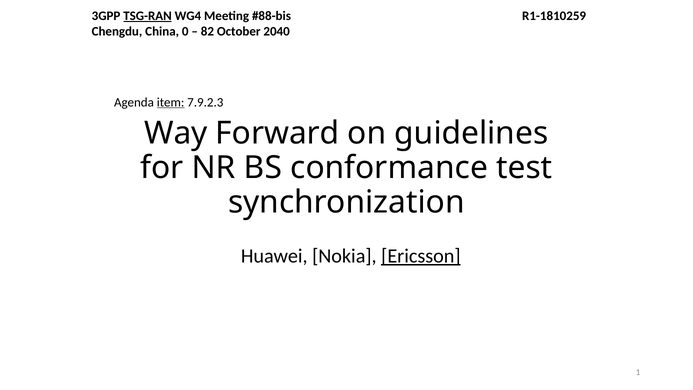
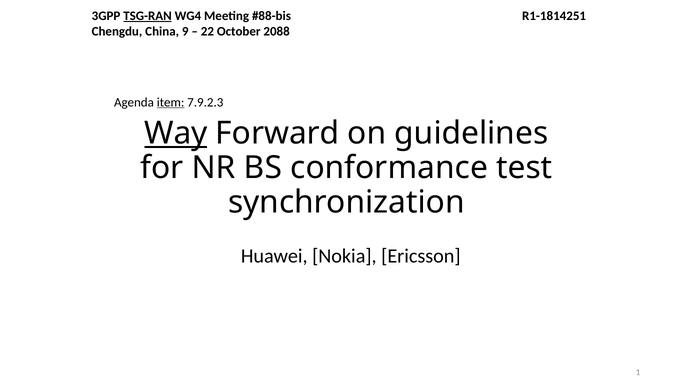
R1-1810259: R1-1810259 -> R1-1814251
0: 0 -> 9
82: 82 -> 22
2040: 2040 -> 2088
Way underline: none -> present
Ericsson underline: present -> none
